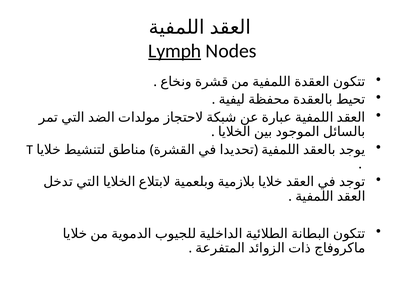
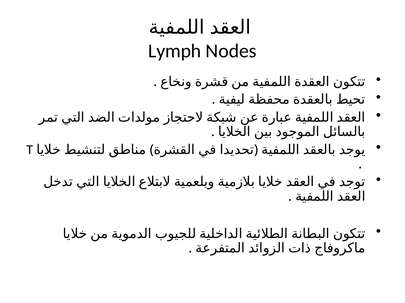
Lymph underline: present -> none
